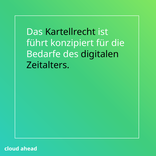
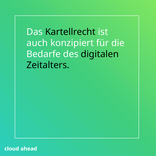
führt: führt -> auch
